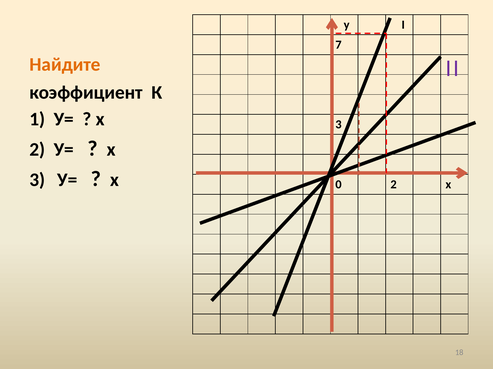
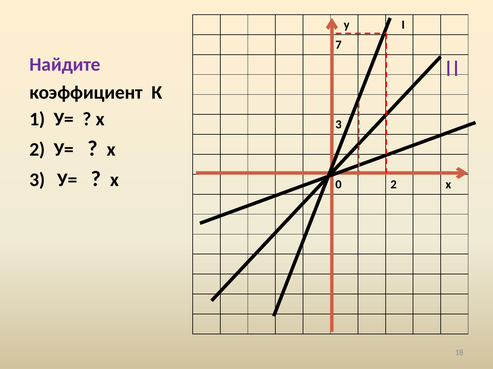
Найдите colour: orange -> purple
